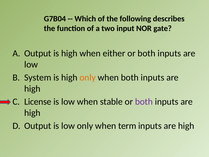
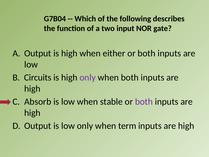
System: System -> Circuits
only at (88, 77) colour: orange -> purple
License: License -> Absorb
